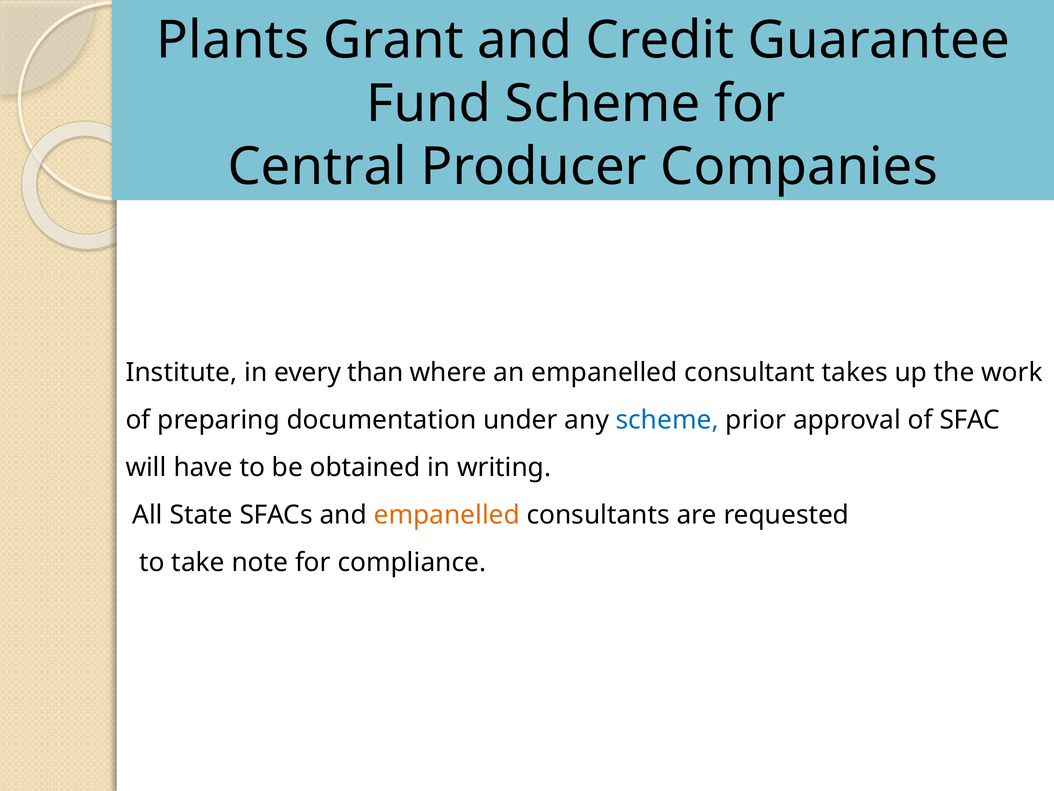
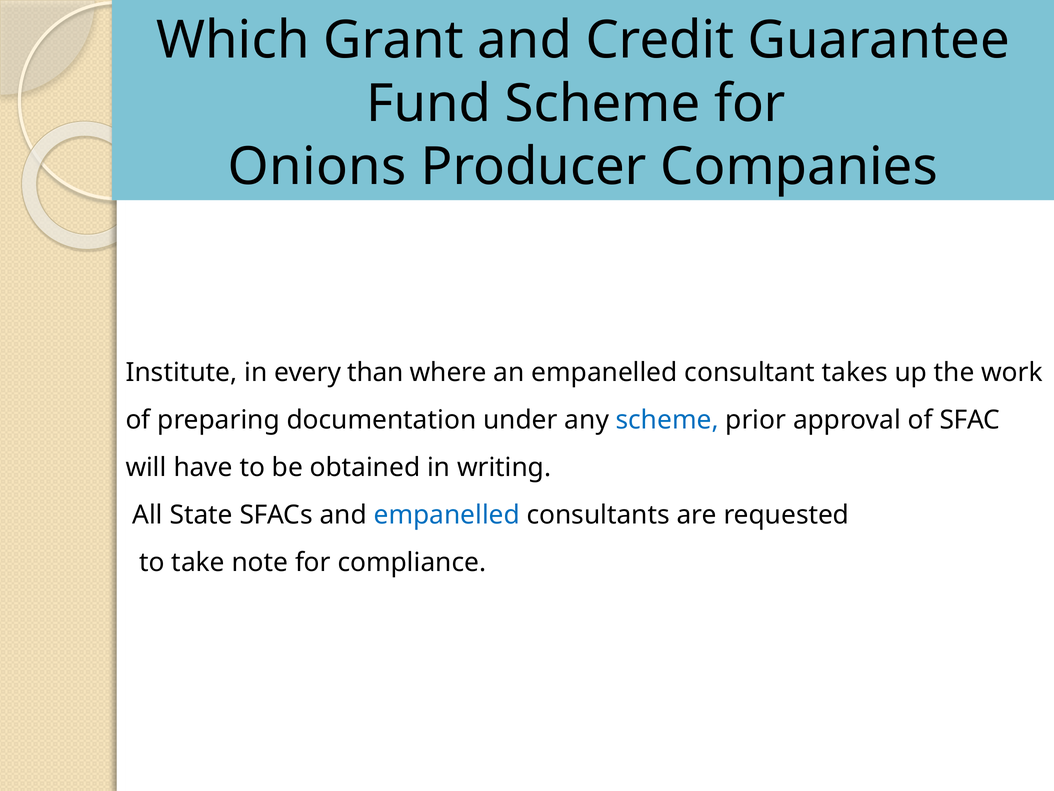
Plants: Plants -> Which
Central: Central -> Onions
empanelled at (447, 515) colour: orange -> blue
